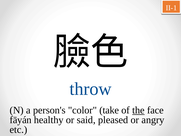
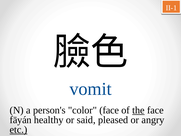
throw: throw -> vomit
color take: take -> face
etc underline: none -> present
